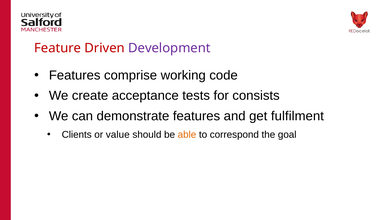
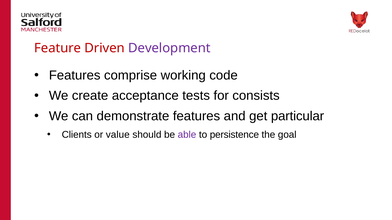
fulfilment: fulfilment -> particular
able colour: orange -> purple
correspond: correspond -> persistence
